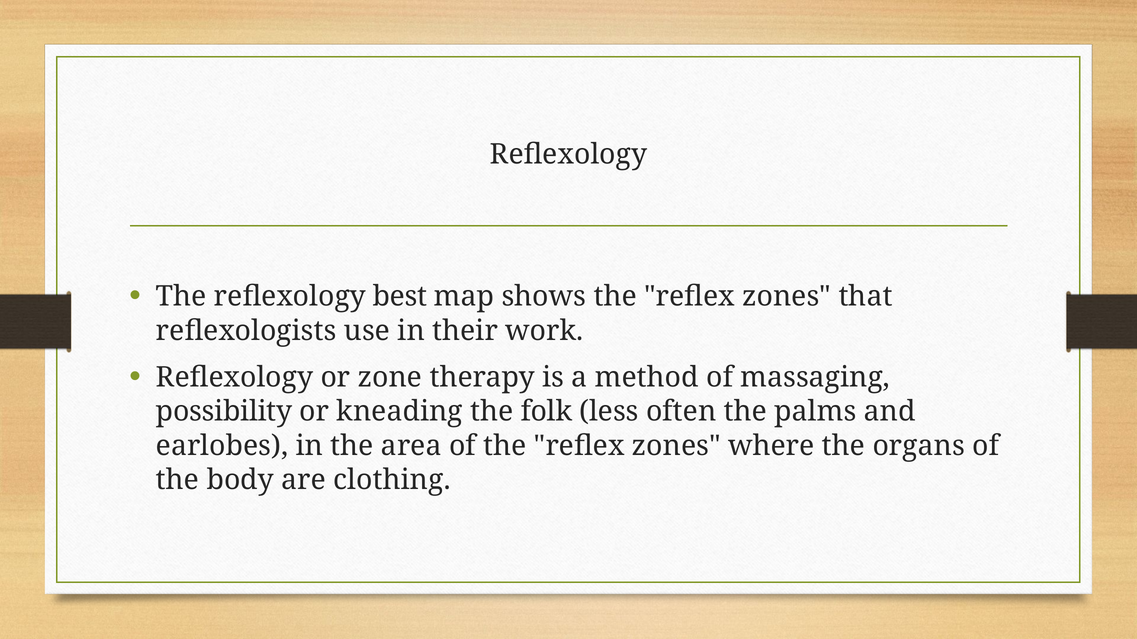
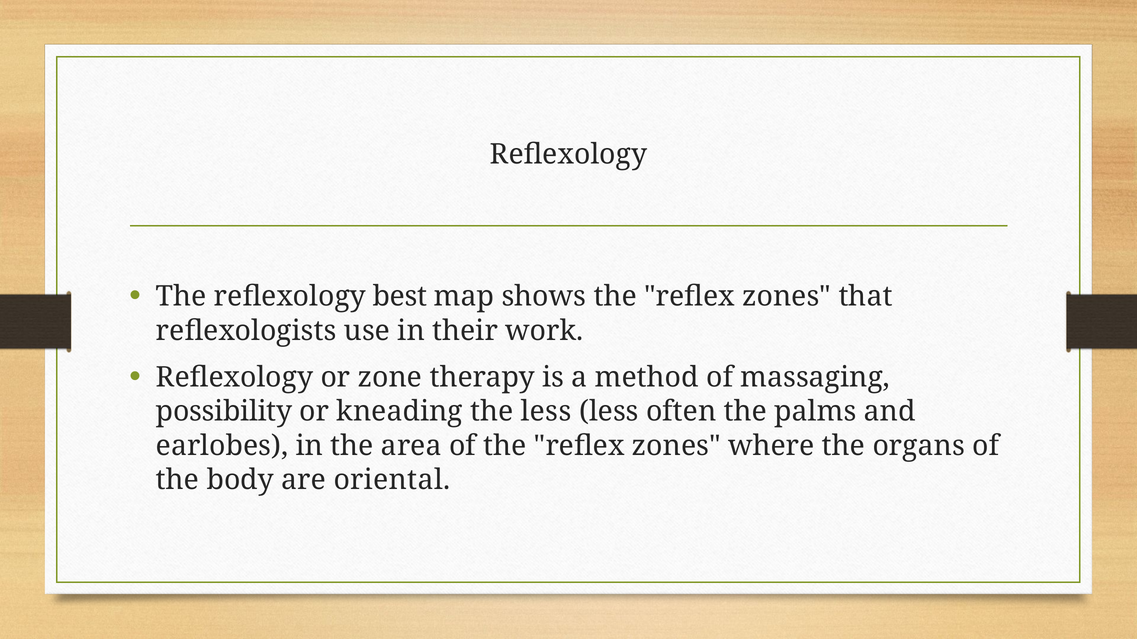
the folk: folk -> less
clothing: clothing -> oriental
